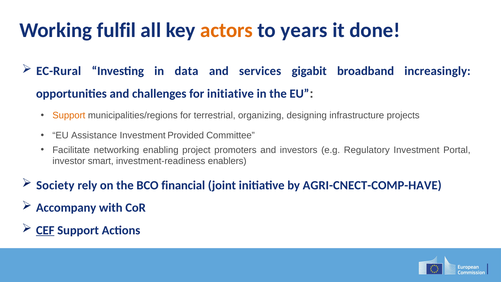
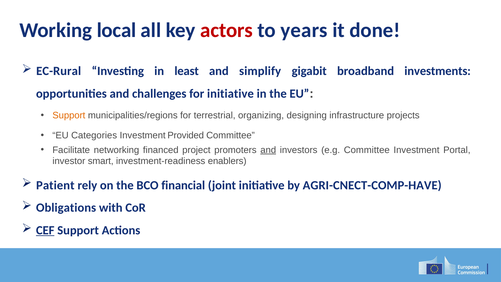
fulfil: fulfil -> local
actors colour: orange -> red
data: data -> least
services: services -> simplify
increasingly: increasingly -> investments
Assistance: Assistance -> Categories
enabling: enabling -> financed
and at (268, 150) underline: none -> present
e.g Regulatory: Regulatory -> Committee
Society: Society -> Patient
Accompany: Accompany -> Obligations
